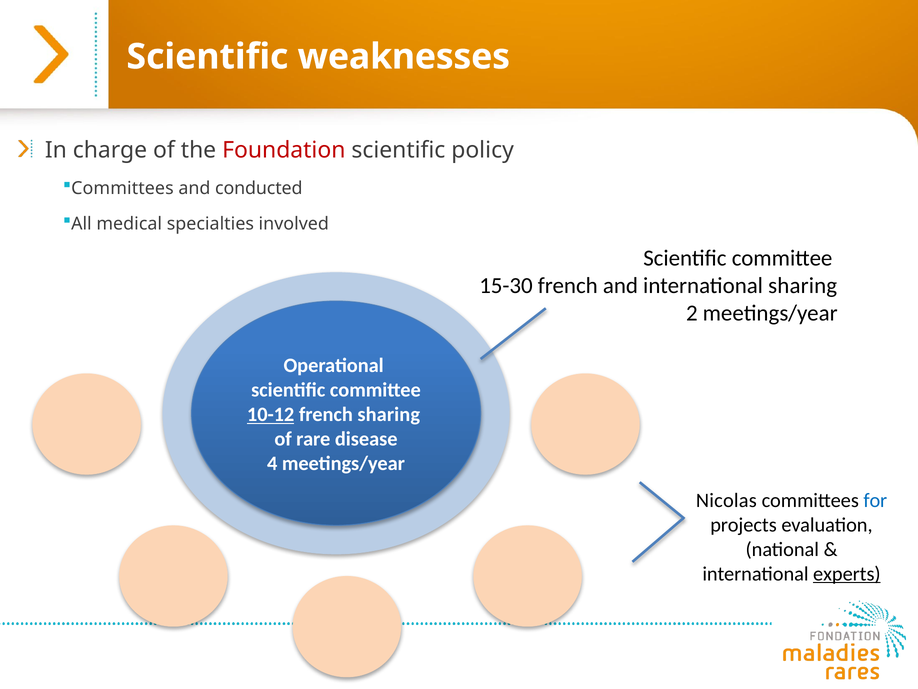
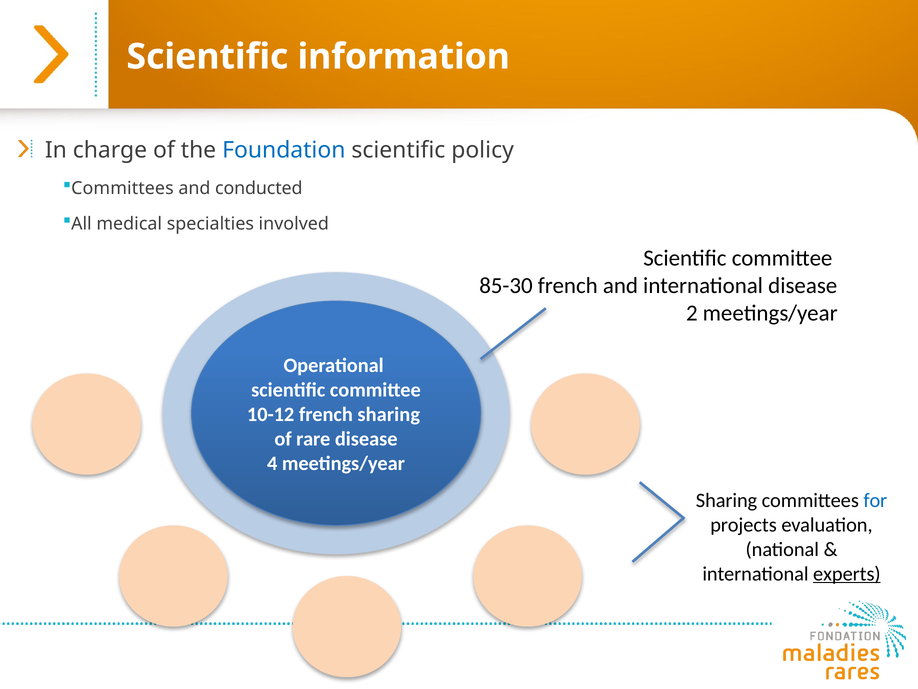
weaknesses: weaknesses -> information
Foundation colour: red -> blue
15-30: 15-30 -> 85-30
international sharing: sharing -> disease
10-12 underline: present -> none
Nicolas at (726, 500): Nicolas -> Sharing
